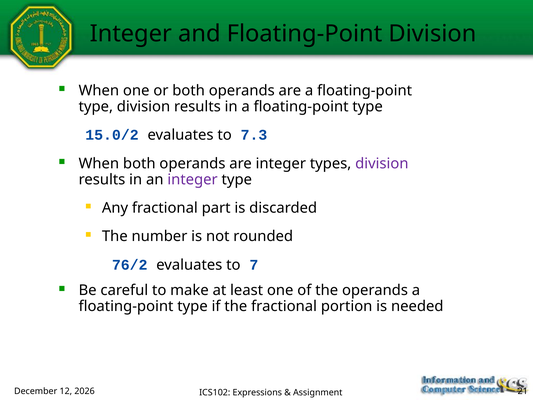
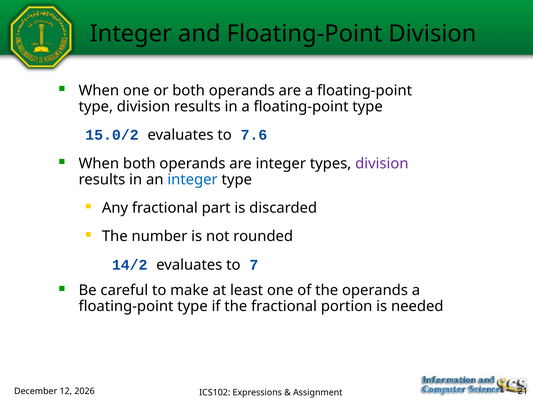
7.3: 7.3 -> 7.6
integer at (193, 179) colour: purple -> blue
76/2: 76/2 -> 14/2
